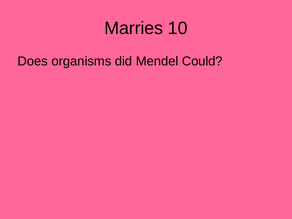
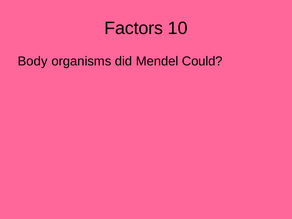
Marries: Marries -> Factors
Does: Does -> Body
